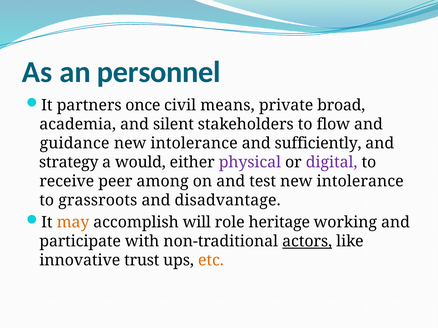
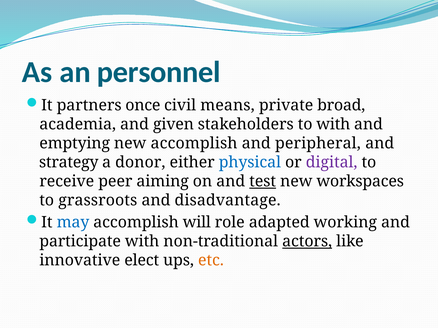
silent: silent -> given
to flow: flow -> with
guidance: guidance -> emptying
intolerance at (194, 144): intolerance -> accomplish
sufficiently: sufficiently -> peripheral
would: would -> donor
physical colour: purple -> blue
among: among -> aiming
test underline: none -> present
intolerance at (360, 182): intolerance -> workspaces
may colour: orange -> blue
heritage: heritage -> adapted
trust: trust -> elect
